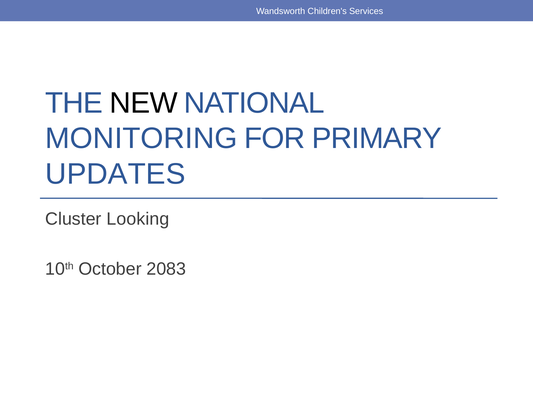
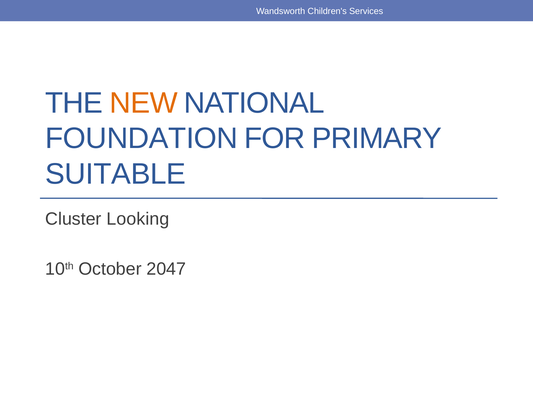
NEW colour: black -> orange
MONITORING: MONITORING -> FOUNDATION
UPDATES: UPDATES -> SUITABLE
2083: 2083 -> 2047
